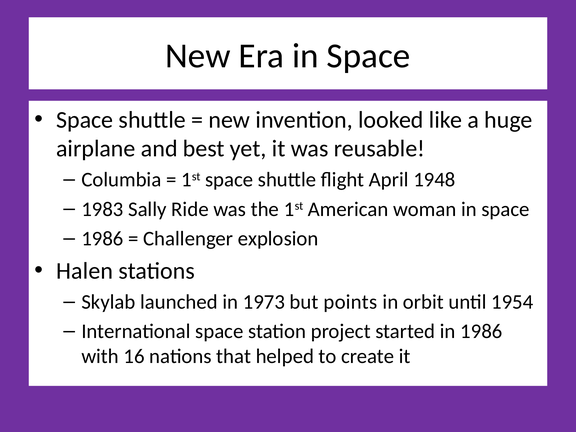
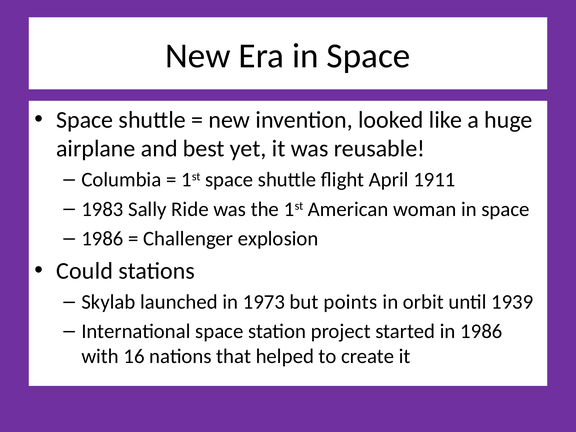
1948: 1948 -> 1911
Halen: Halen -> Could
1954: 1954 -> 1939
